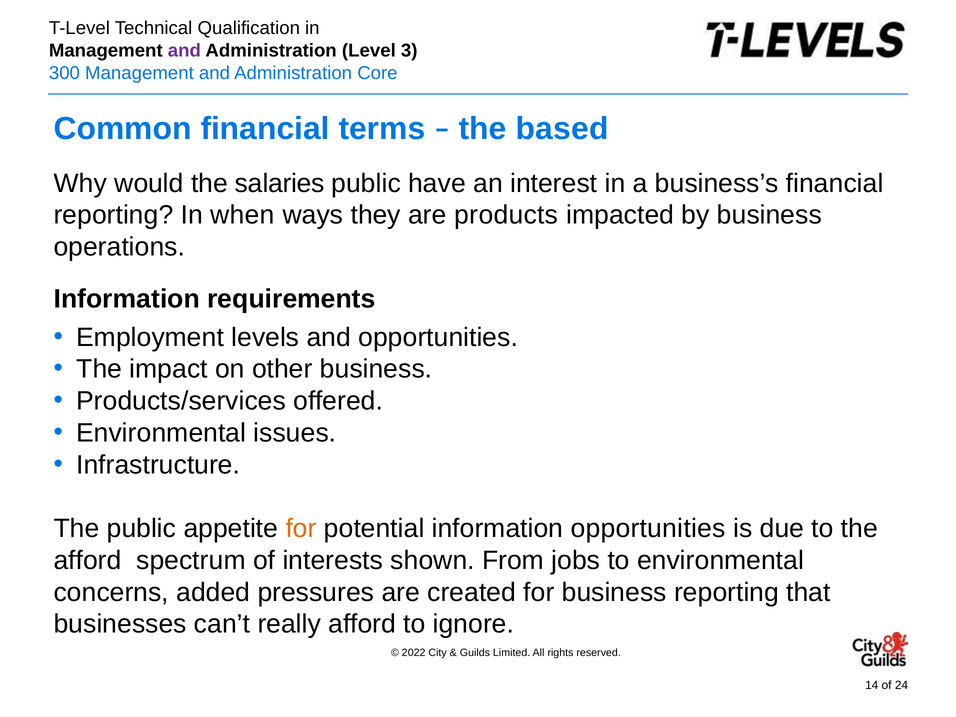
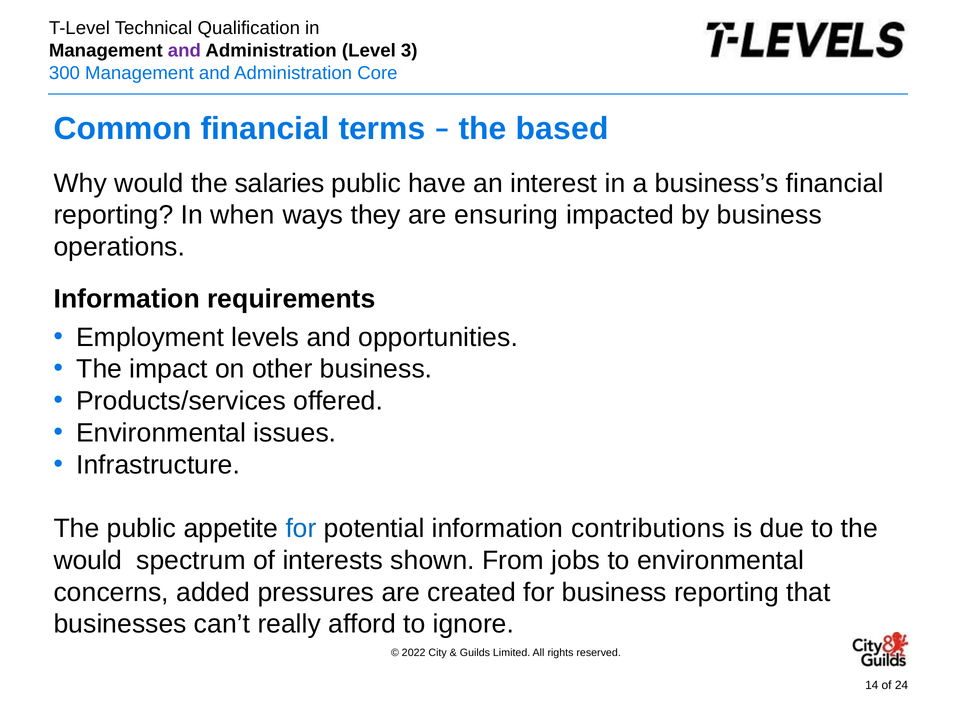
products: products -> ensuring
for at (301, 529) colour: orange -> blue
information opportunities: opportunities -> contributions
afford at (88, 560): afford -> would
